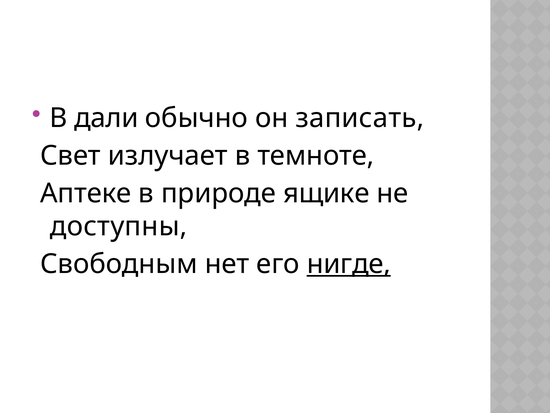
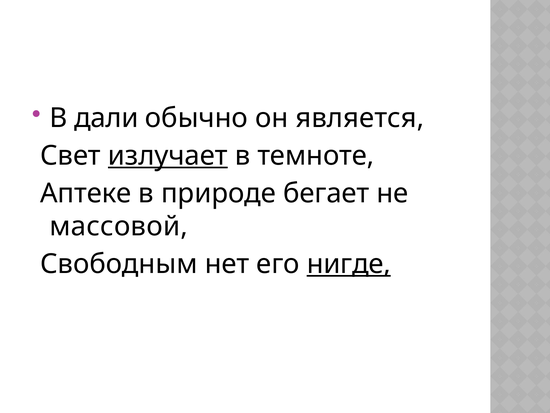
записать: записать -> является
излучает underline: none -> present
ящике: ящике -> бегает
доступны: доступны -> массовой
